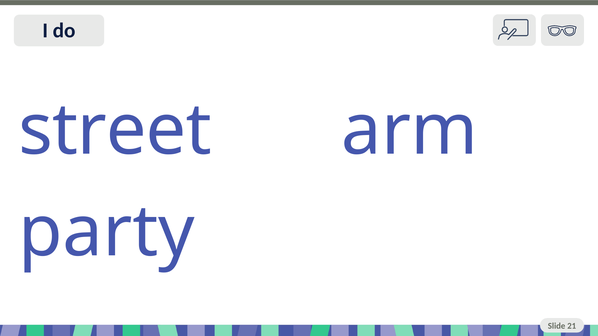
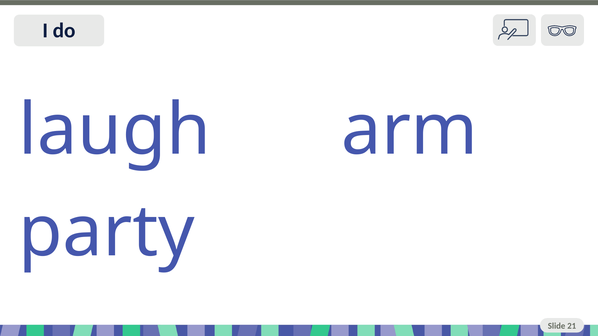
street: street -> laugh
